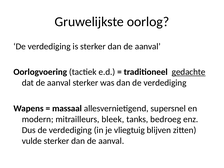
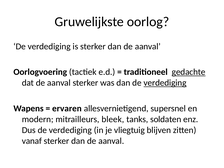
verdediging at (165, 83) underline: none -> present
massaal: massaal -> ervaren
bedroeg: bedroeg -> soldaten
vulde: vulde -> vanaf
